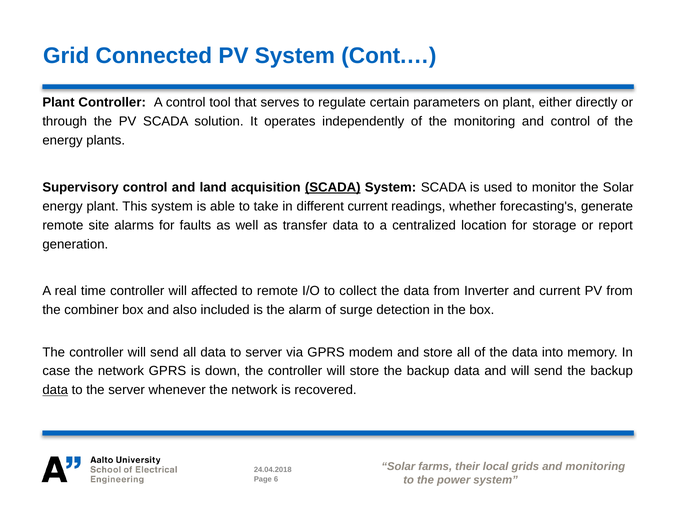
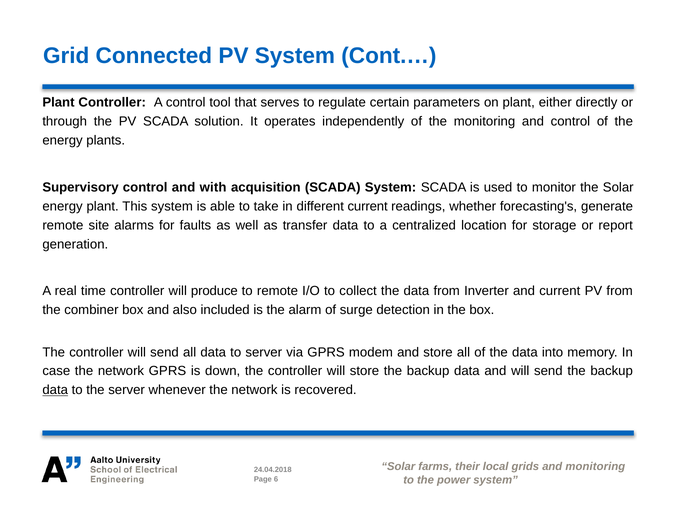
land: land -> with
SCADA at (333, 187) underline: present -> none
affected: affected -> produce
